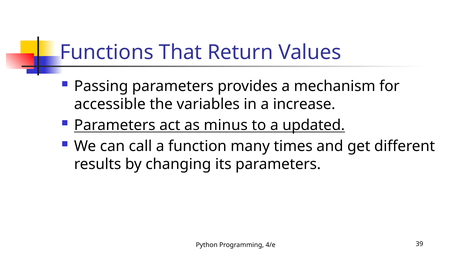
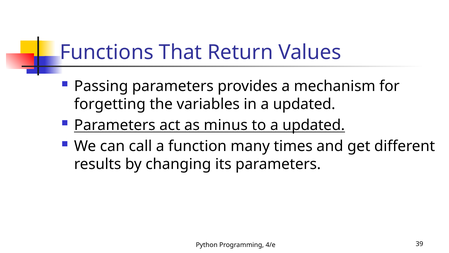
accessible: accessible -> forgetting
in a increase: increase -> updated
